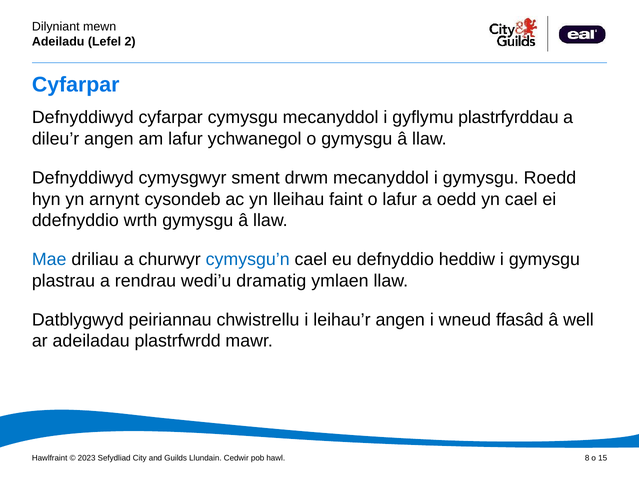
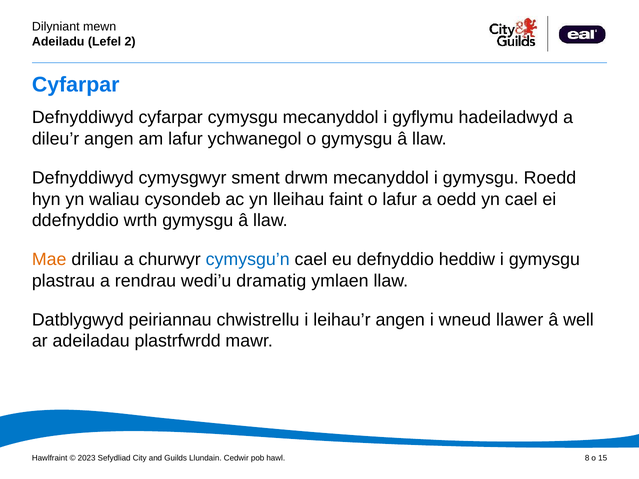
plastrfyrddau: plastrfyrddau -> hadeiladwyd
arnynt: arnynt -> waliau
Mae colour: blue -> orange
ffasâd: ffasâd -> llawer
